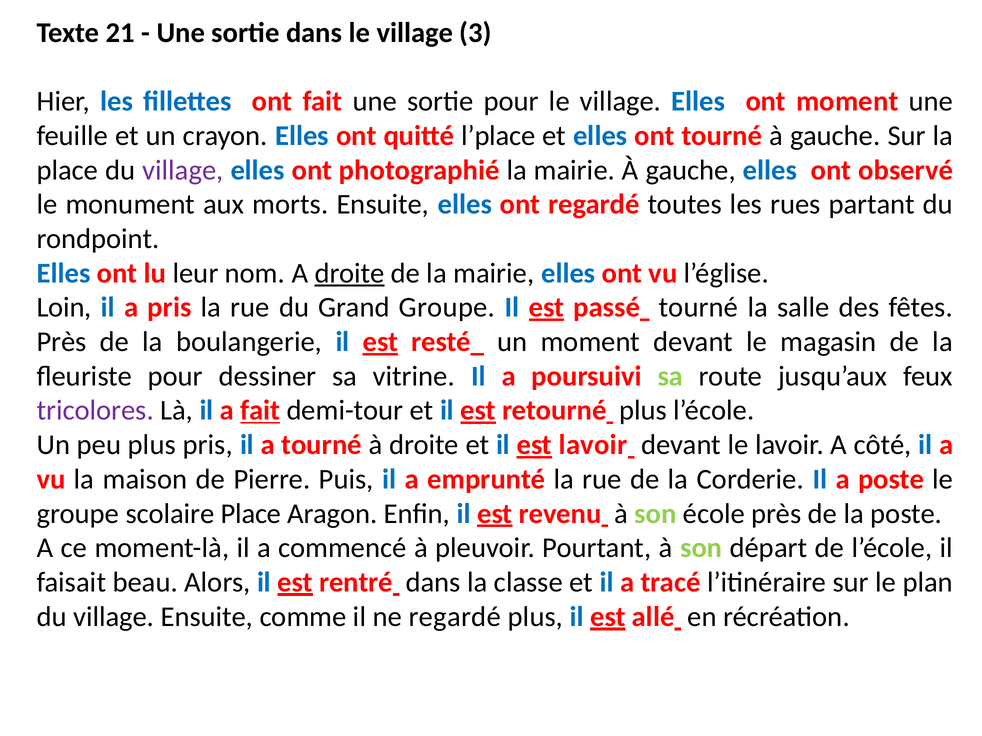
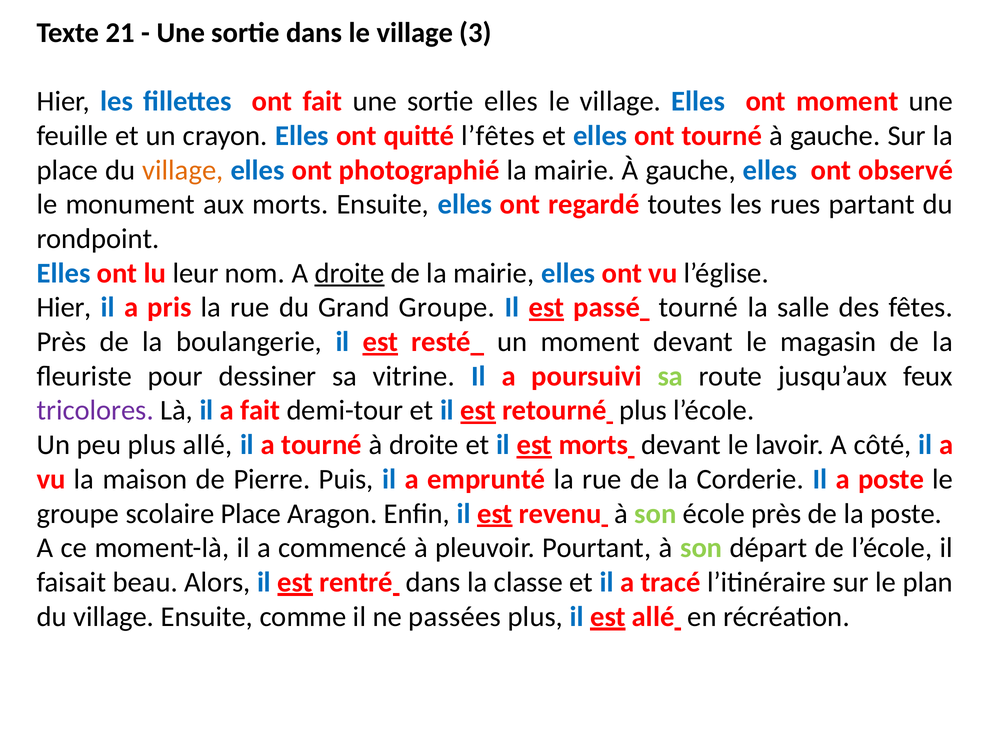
sortie pour: pour -> elles
l’place: l’place -> l’fêtes
village at (183, 170) colour: purple -> orange
Loin at (64, 308): Loin -> Hier
fait at (260, 411) underline: present -> none
plus pris: pris -> allé
est lavoir: lavoir -> morts
ne regardé: regardé -> passées
